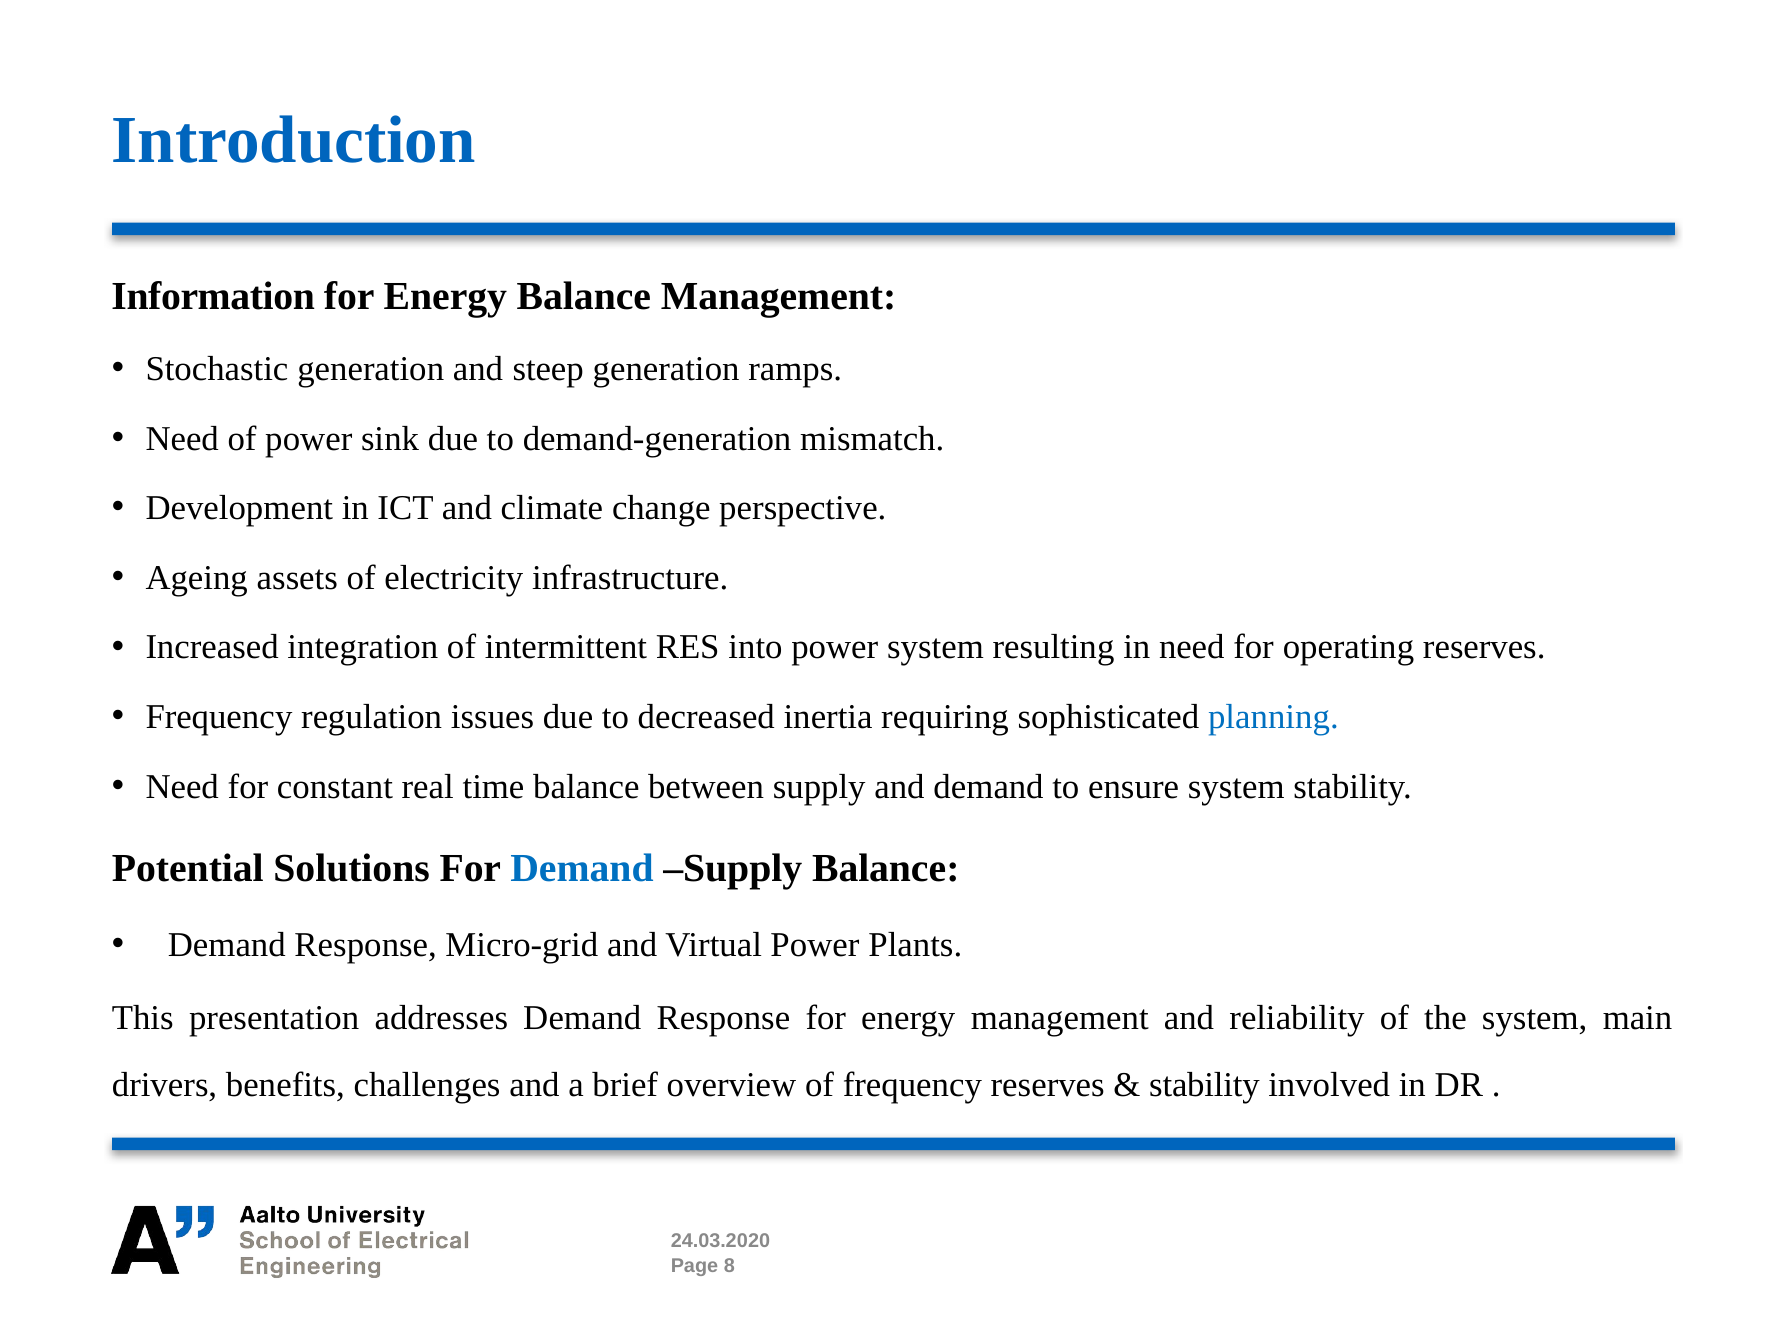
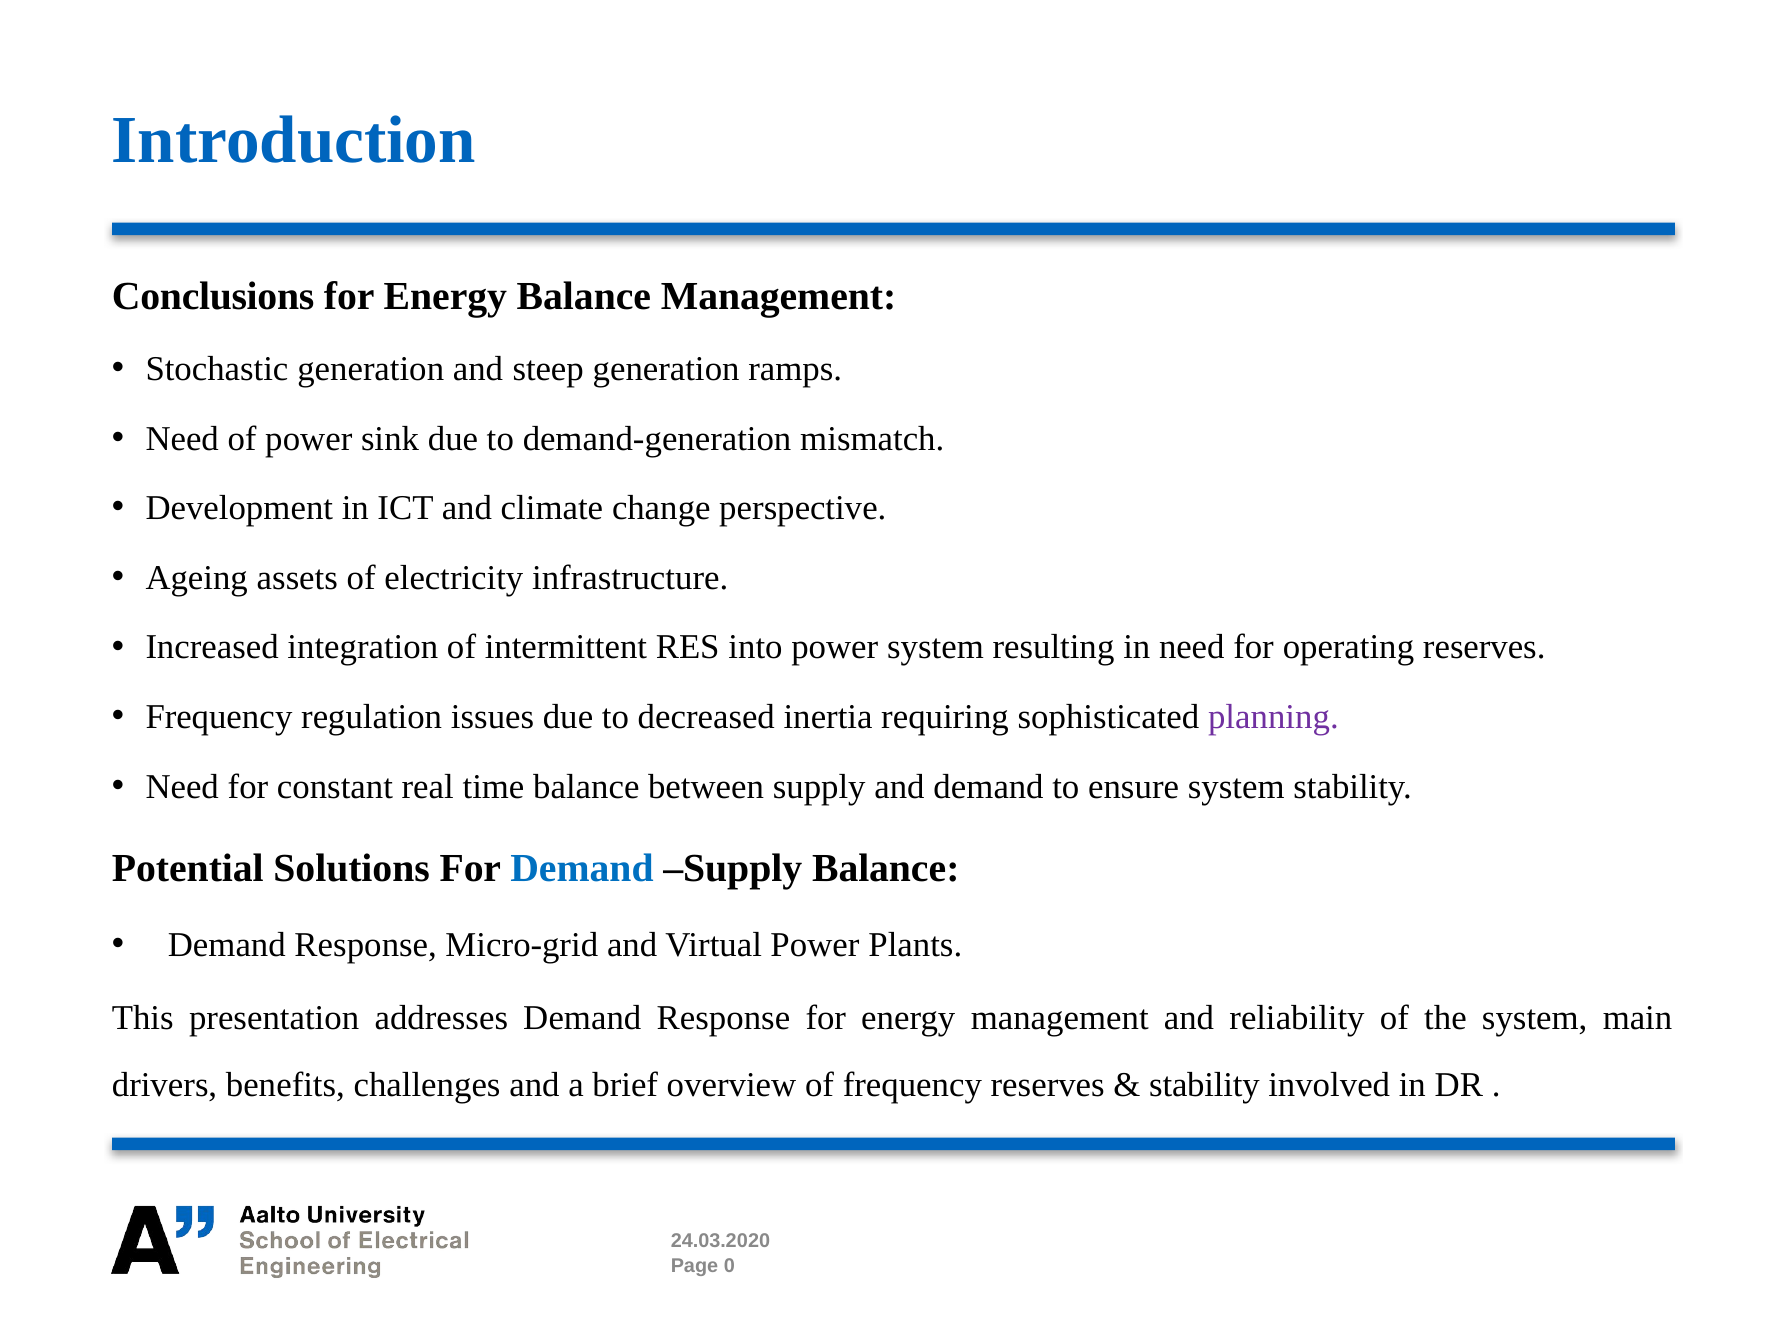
Information: Information -> Conclusions
planning colour: blue -> purple
8: 8 -> 0
